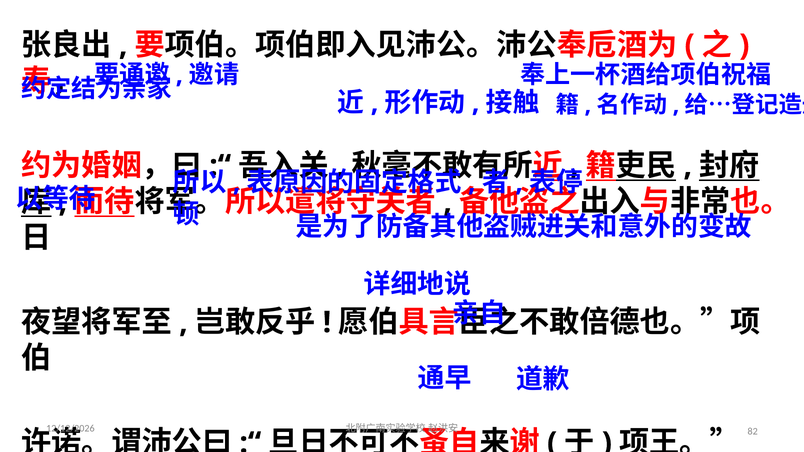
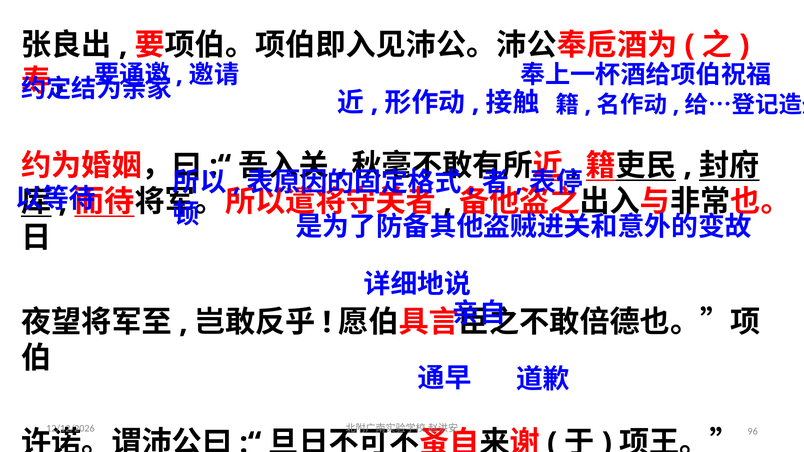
82: 82 -> 96
